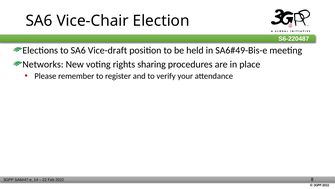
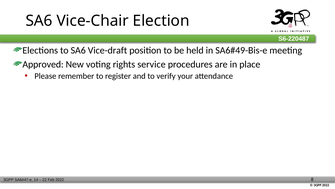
Networks: Networks -> Approved
sharing: sharing -> service
